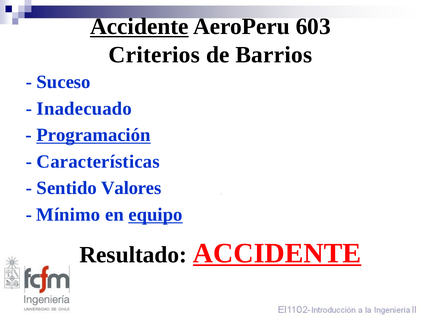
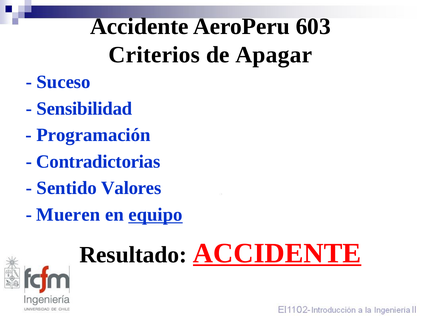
Accidente at (139, 27) underline: present -> none
Barrios: Barrios -> Apagar
Inadecuado: Inadecuado -> Sensibilidad
Programación underline: present -> none
Características: Características -> Contradictorias
Mínimo: Mínimo -> Mueren
